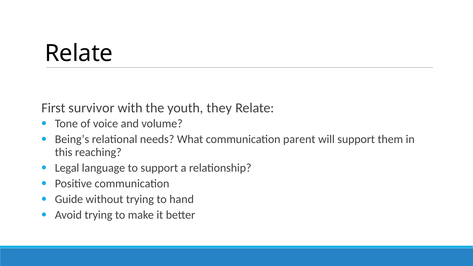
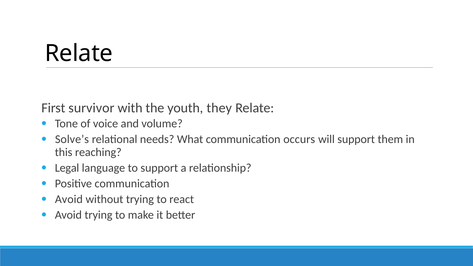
Being’s: Being’s -> Solve’s
parent: parent -> occurs
Guide at (69, 199): Guide -> Avoid
hand: hand -> react
